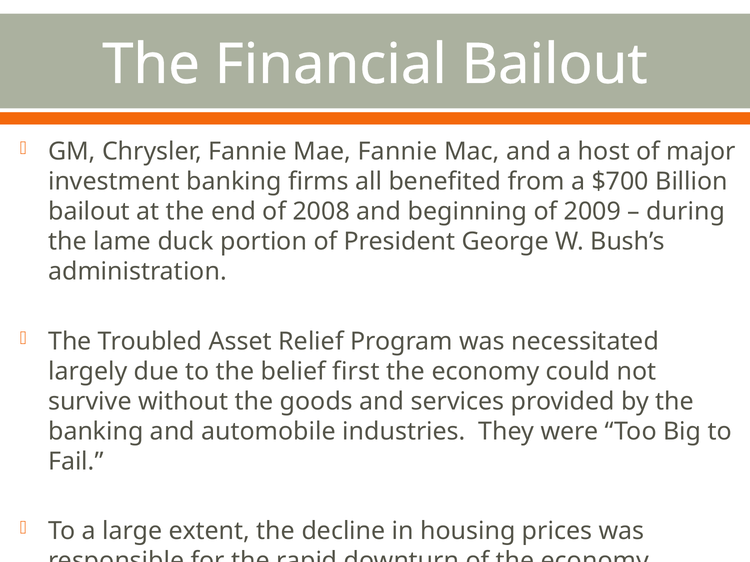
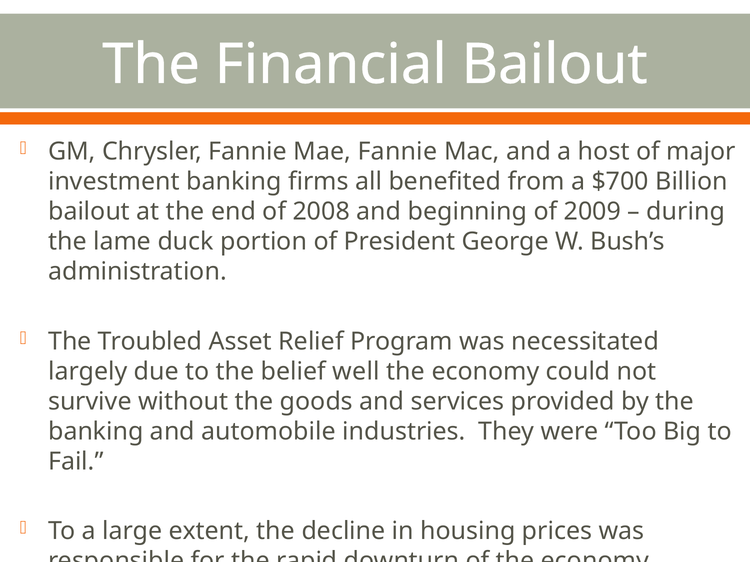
first: first -> well
